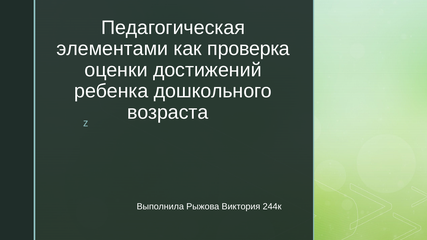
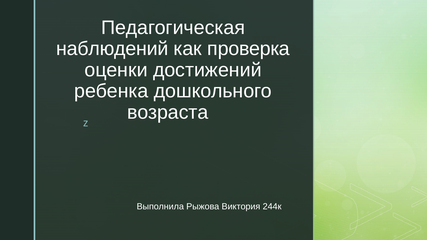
элементами: элементами -> наблюдений
